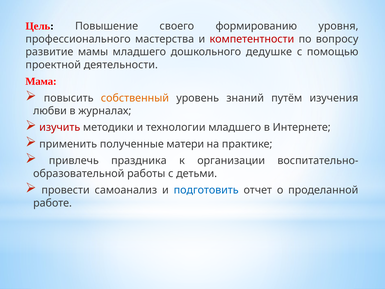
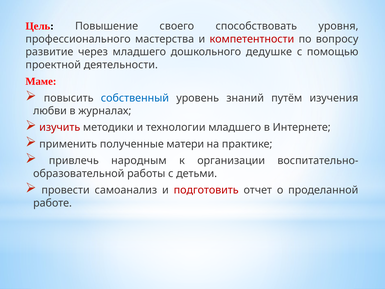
формированию: формированию -> способствовать
мамы: мамы -> через
Мама: Мама -> Маме
собственный colour: orange -> blue
праздника: праздника -> народным
подготовить colour: blue -> red
